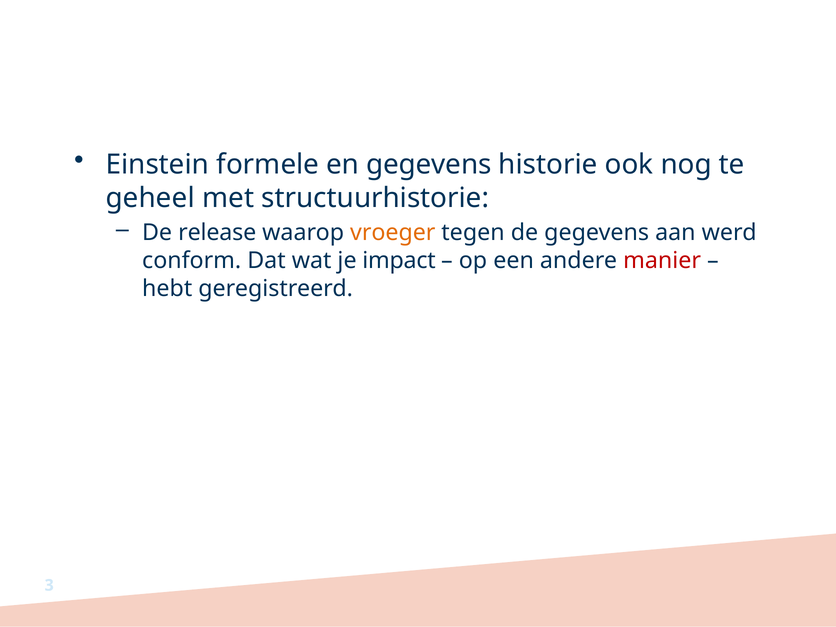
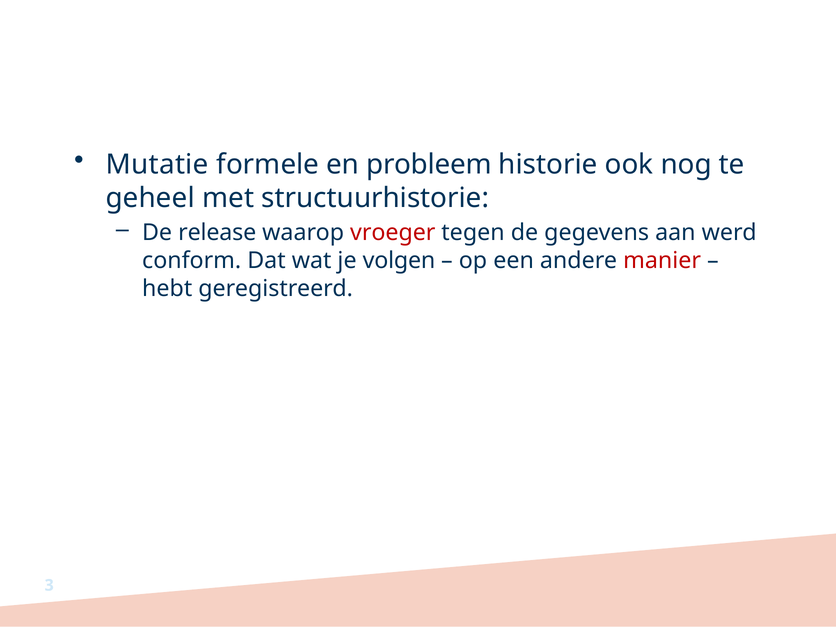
Einstein: Einstein -> Mutatie
en gegevens: gegevens -> probleem
vroeger colour: orange -> red
impact: impact -> volgen
